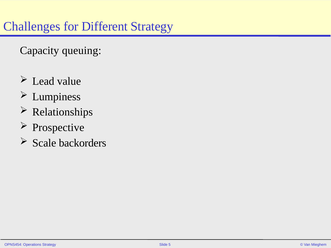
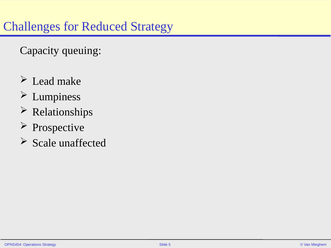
Different: Different -> Reduced
value: value -> make
backorders: backorders -> unaffected
